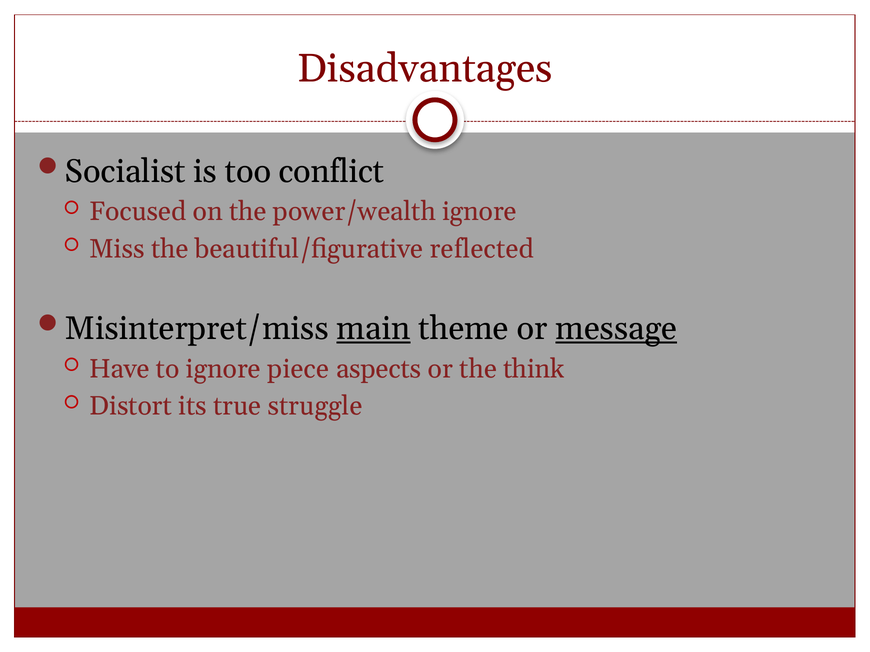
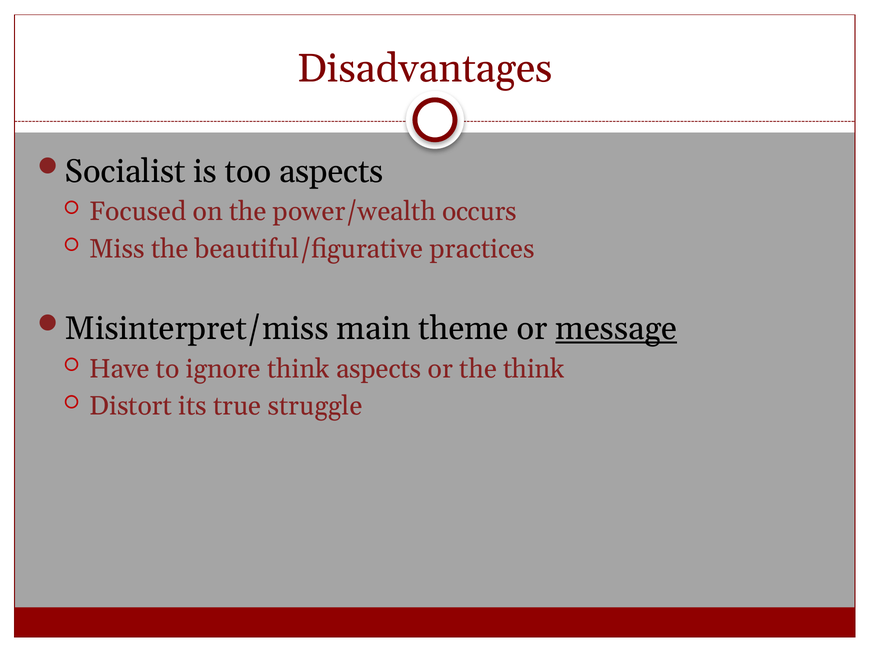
too conflict: conflict -> aspects
power/wealth ignore: ignore -> occurs
reflected: reflected -> practices
main underline: present -> none
ignore piece: piece -> think
